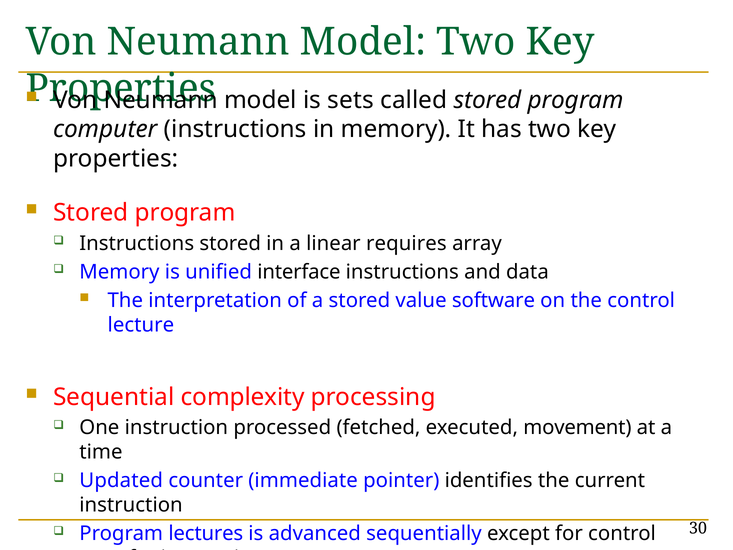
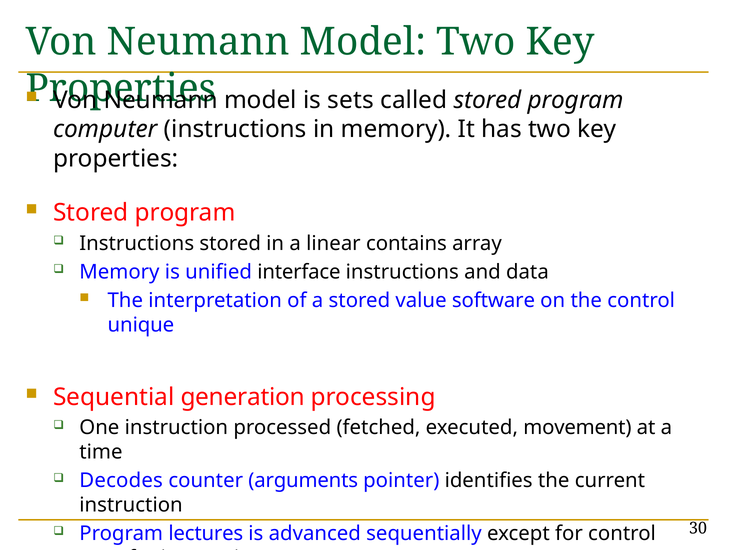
requires: requires -> contains
lecture: lecture -> unique
complexity: complexity -> generation
Updated: Updated -> Decodes
immediate: immediate -> arguments
